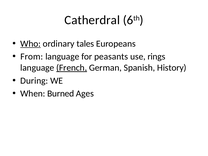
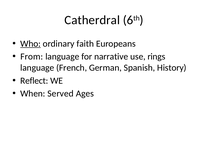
tales: tales -> faith
peasants: peasants -> narrative
French underline: present -> none
During: During -> Reflect
Burned: Burned -> Served
